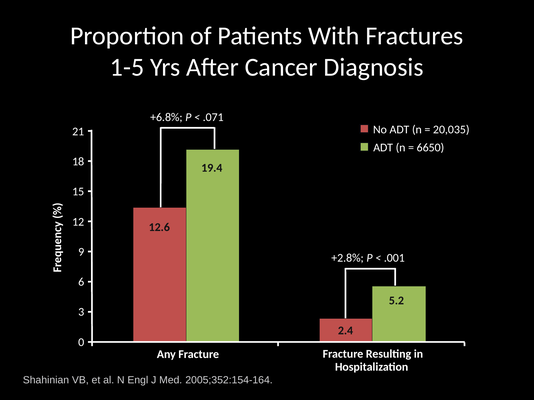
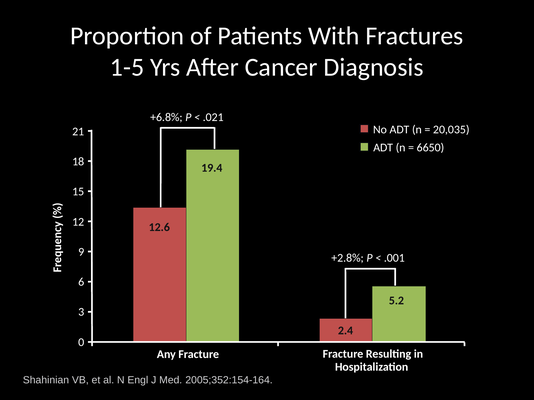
.071: .071 -> .021
